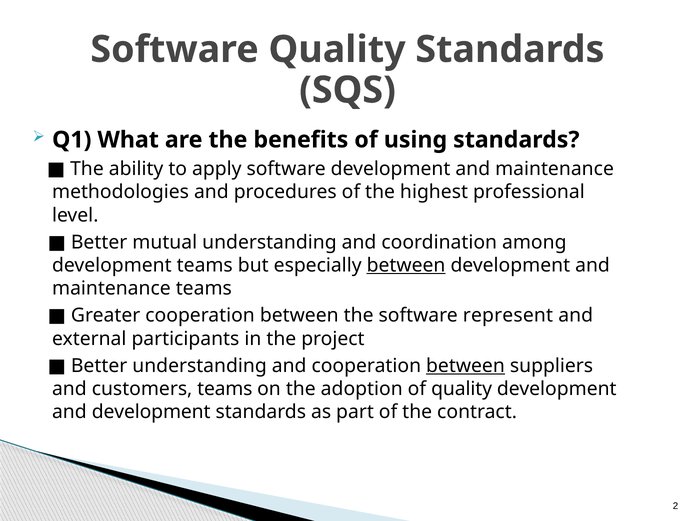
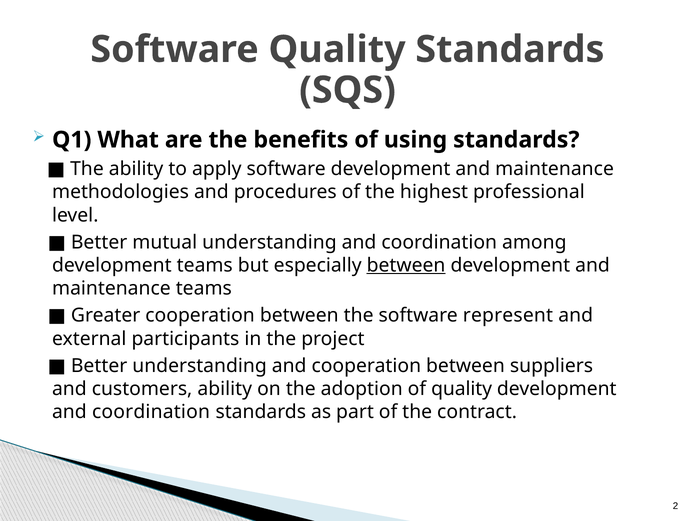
between at (465, 366) underline: present -> none
customers teams: teams -> ability
development at (151, 412): development -> coordination
